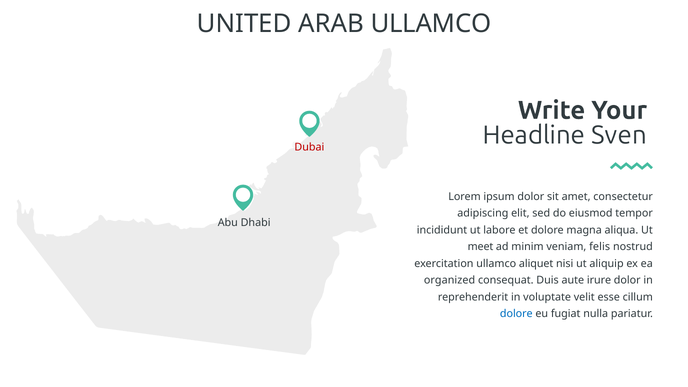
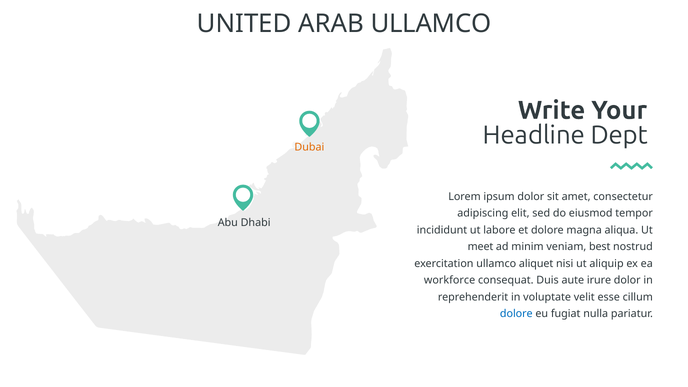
Sven: Sven -> Dept
Dubai colour: red -> orange
felis: felis -> best
organized: organized -> workforce
